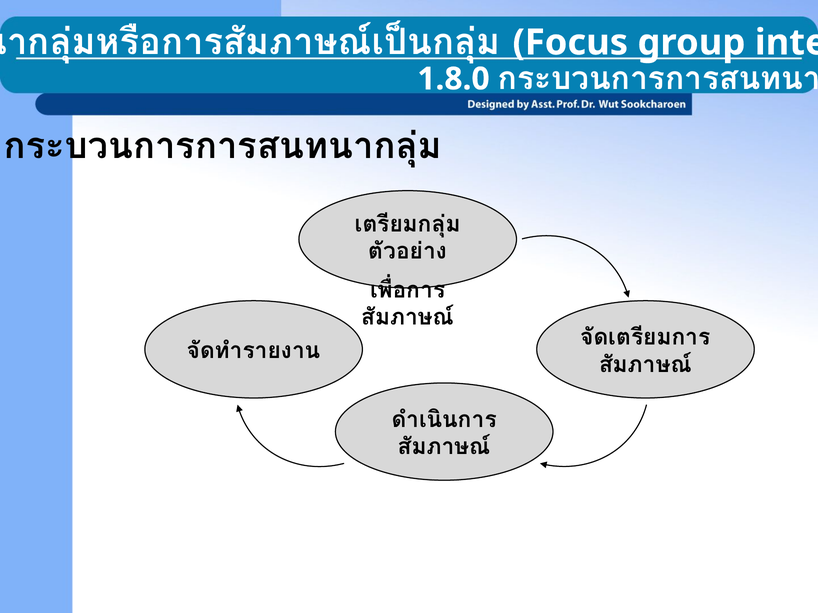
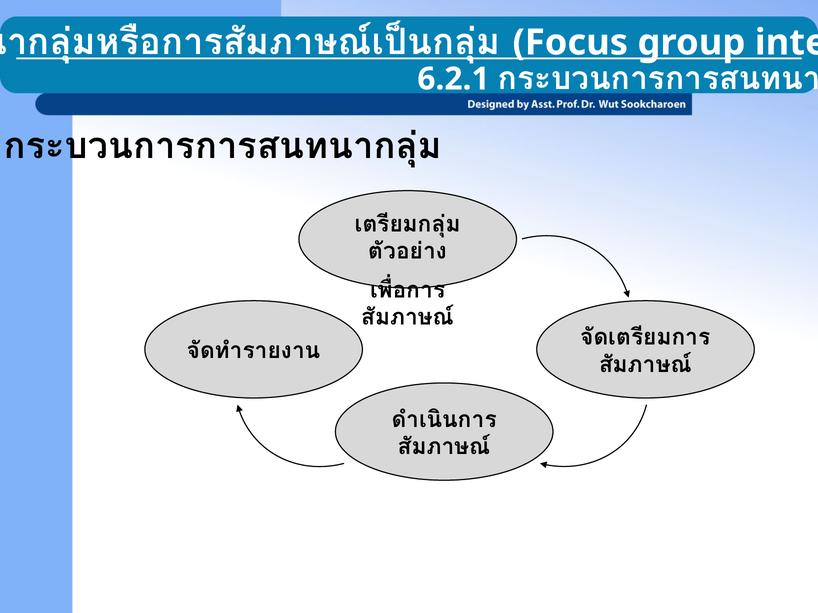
1.8.0: 1.8.0 -> 6.2.1
